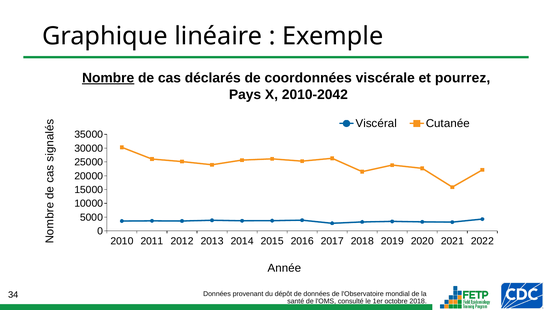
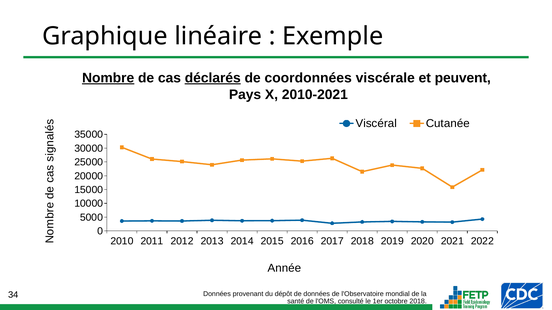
déclarés underline: none -> present
pourrez: pourrez -> peuvent
2010-2042: 2010-2042 -> 2010-2021
